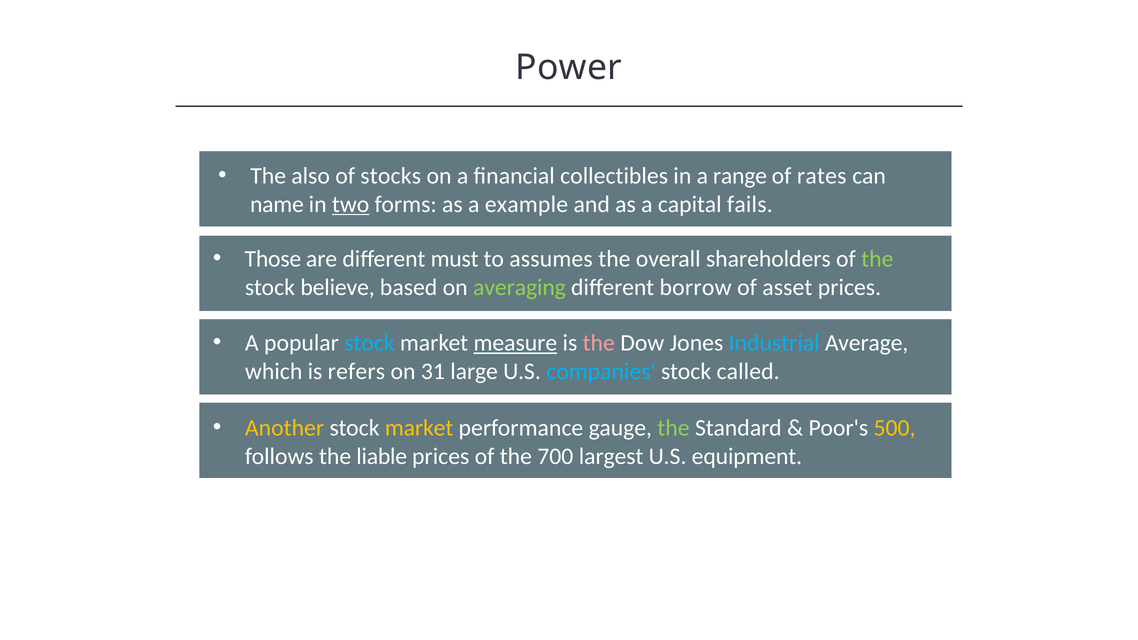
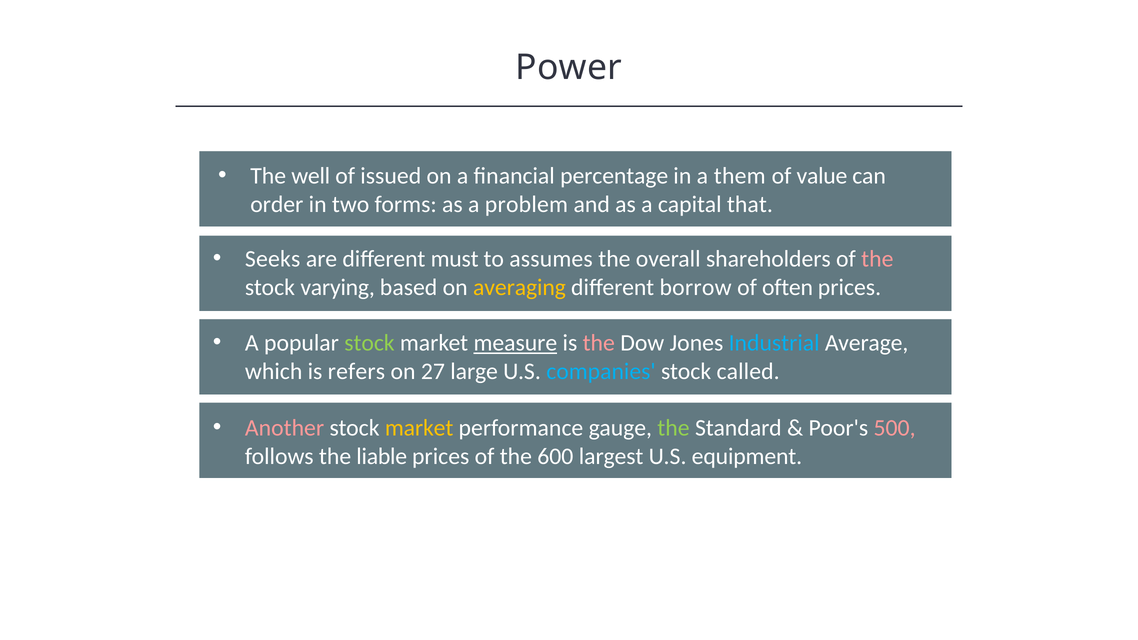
also: also -> well
stocks: stocks -> issued
collectibles: collectibles -> percentage
range: range -> them
rates: rates -> value
name: name -> order
two underline: present -> none
example: example -> problem
fails: fails -> that
Those: Those -> Seeks
the at (877, 259) colour: light green -> pink
believe: believe -> varying
averaging colour: light green -> yellow
asset: asset -> often
stock at (369, 343) colour: light blue -> light green
31: 31 -> 27
Another colour: yellow -> pink
500 colour: yellow -> pink
700: 700 -> 600
